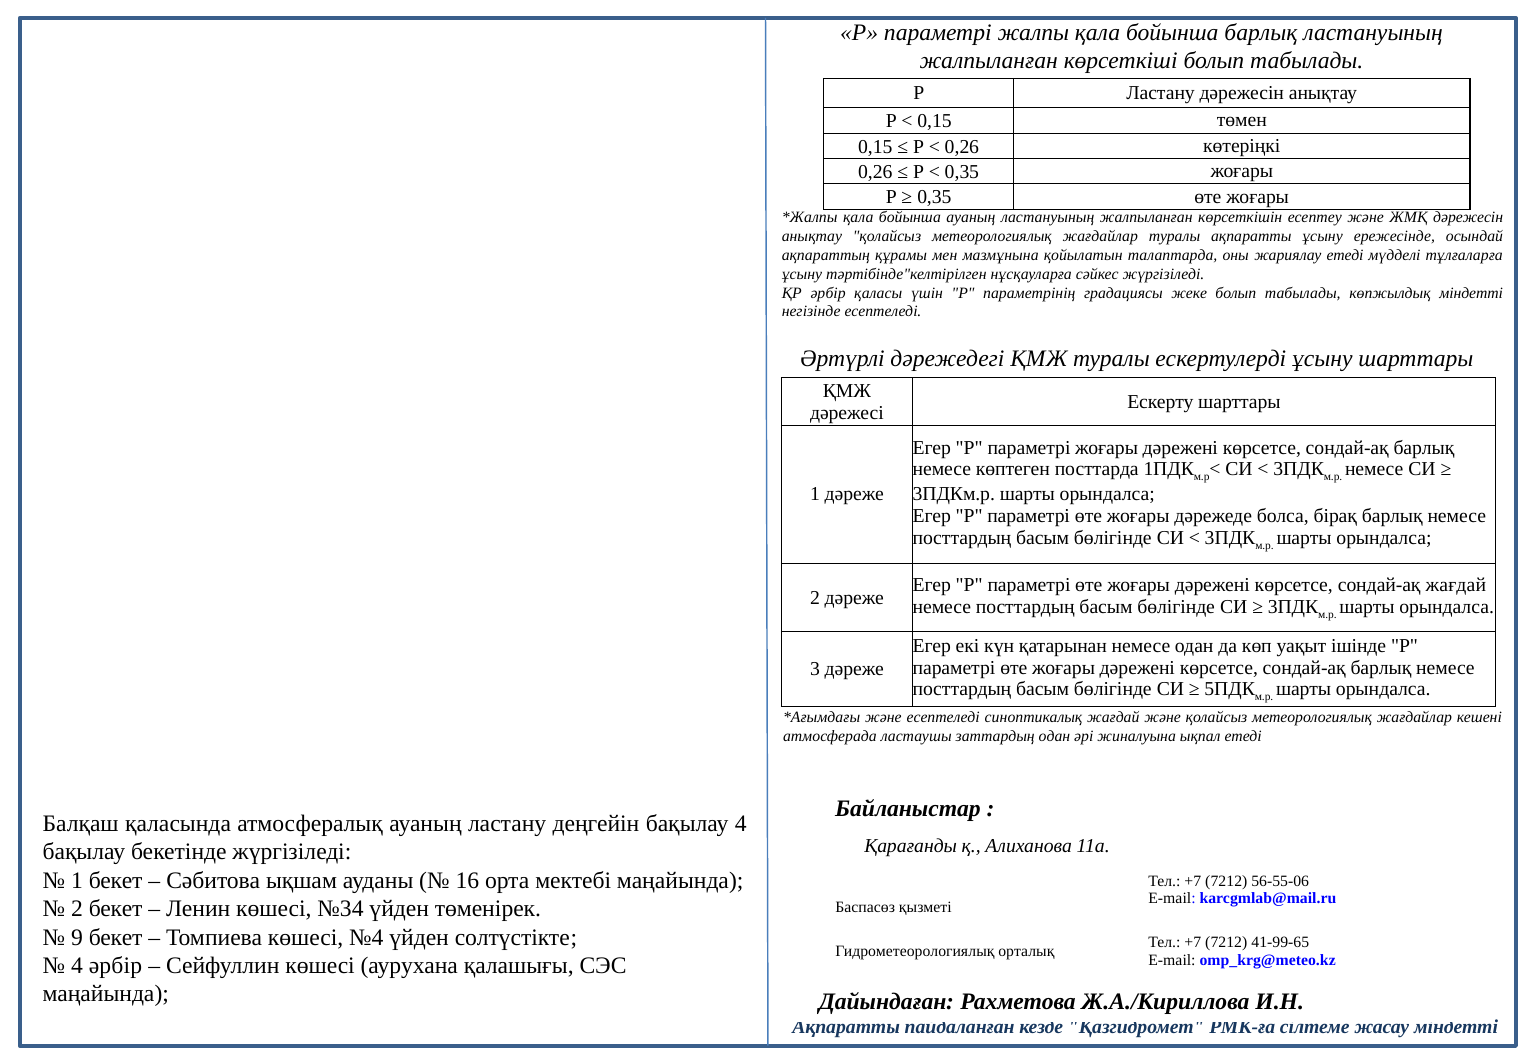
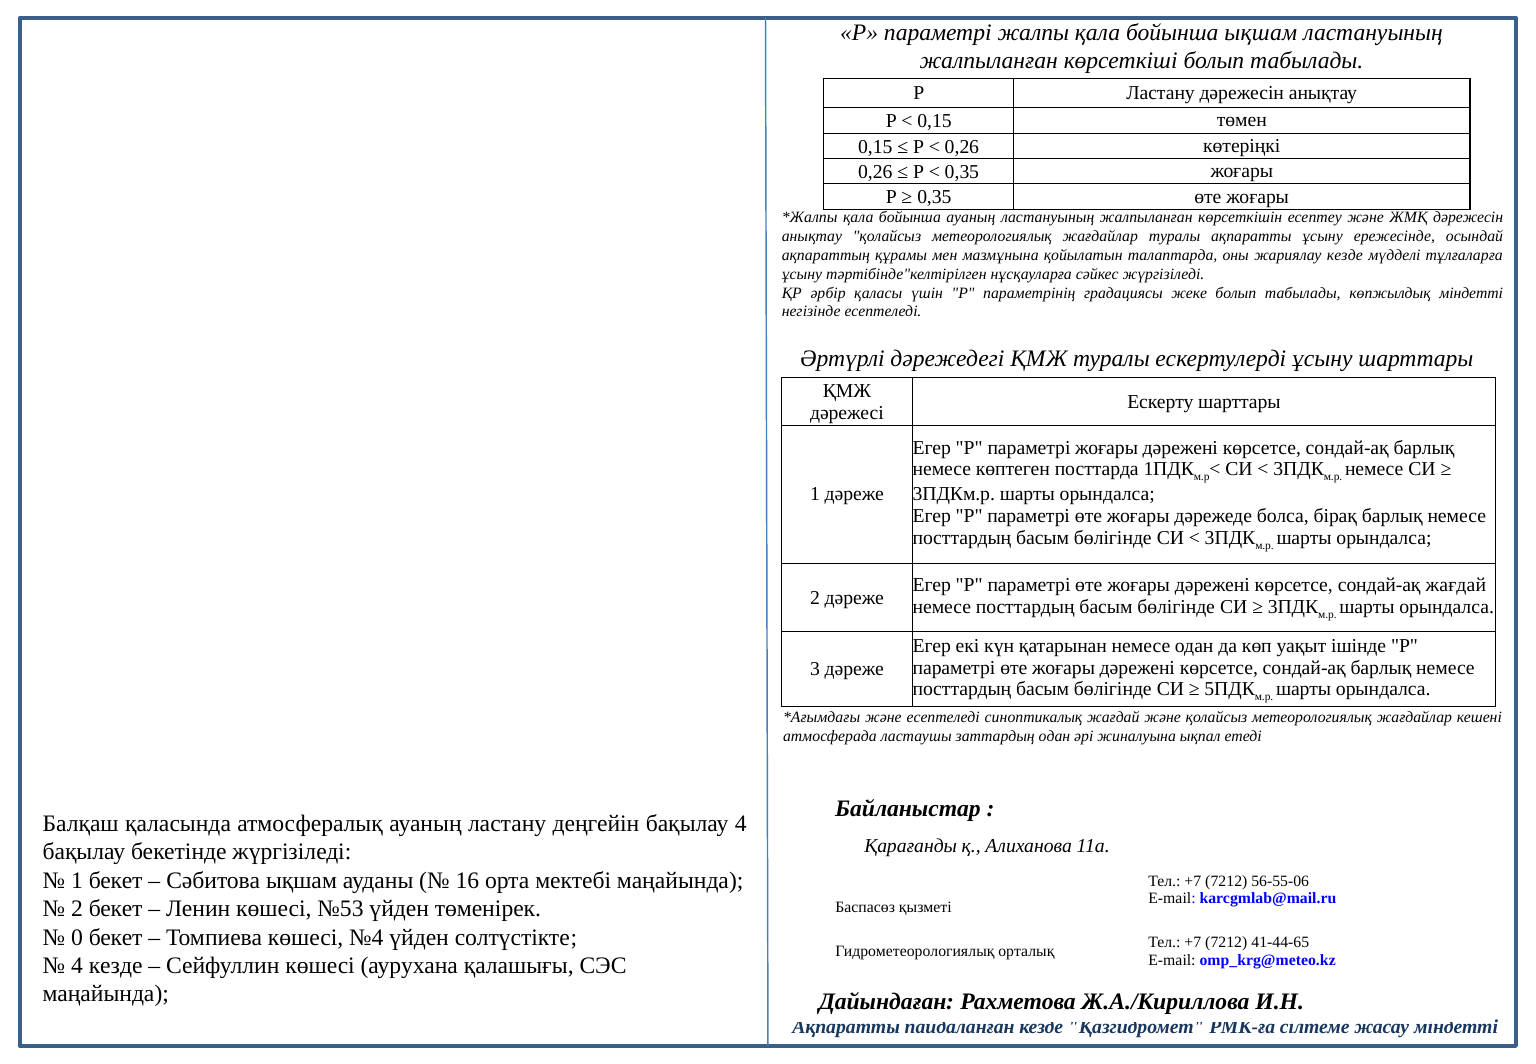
бойынша барлық: барлық -> ықшам
жариялау етеді: етеді -> кезде
№34: №34 -> №53
9: 9 -> 0
41-99-65: 41-99-65 -> 41-44-65
4 әрбір: әрбір -> кезде
